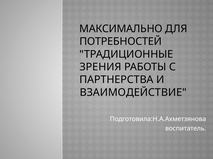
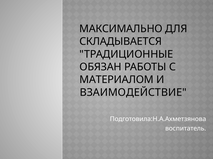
ПОТРЕБНОСТЕЙ: ПОТРЕБНОСТЕЙ -> СКЛАДЫВАЕТСЯ
ЗРЕНИЯ: ЗРЕНИЯ -> ОБЯЗАН
ПАРТНЕРСТВА: ПАРТНЕРСТВА -> МАТЕРИАЛОМ
